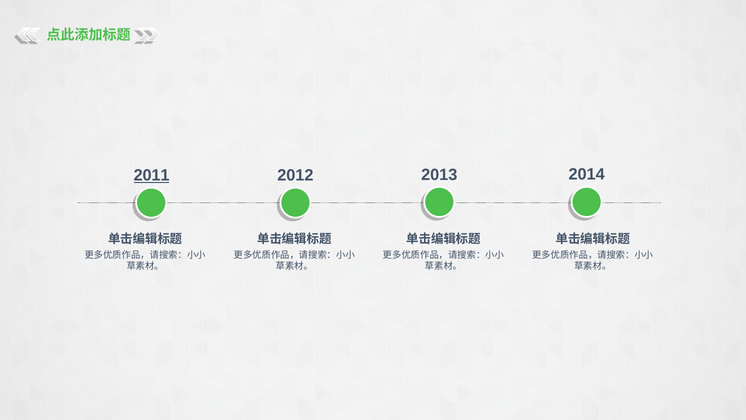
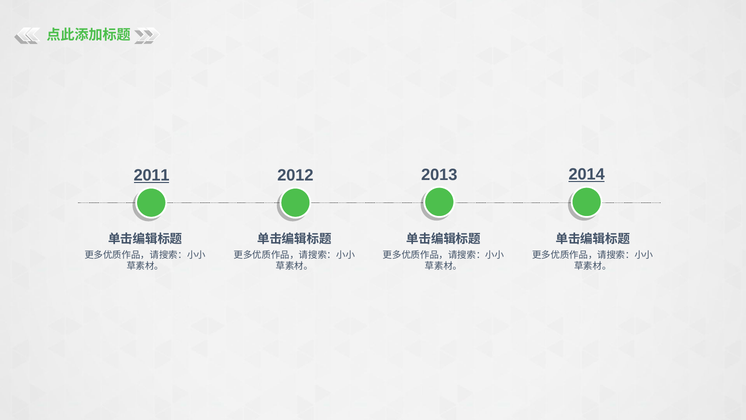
2014 underline: none -> present
